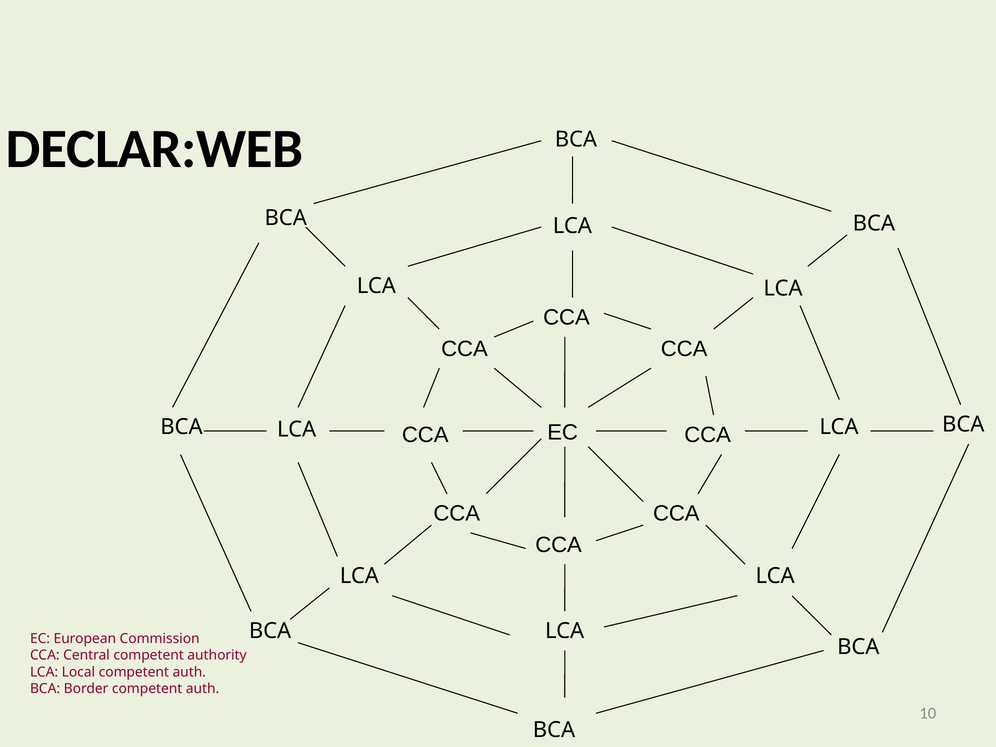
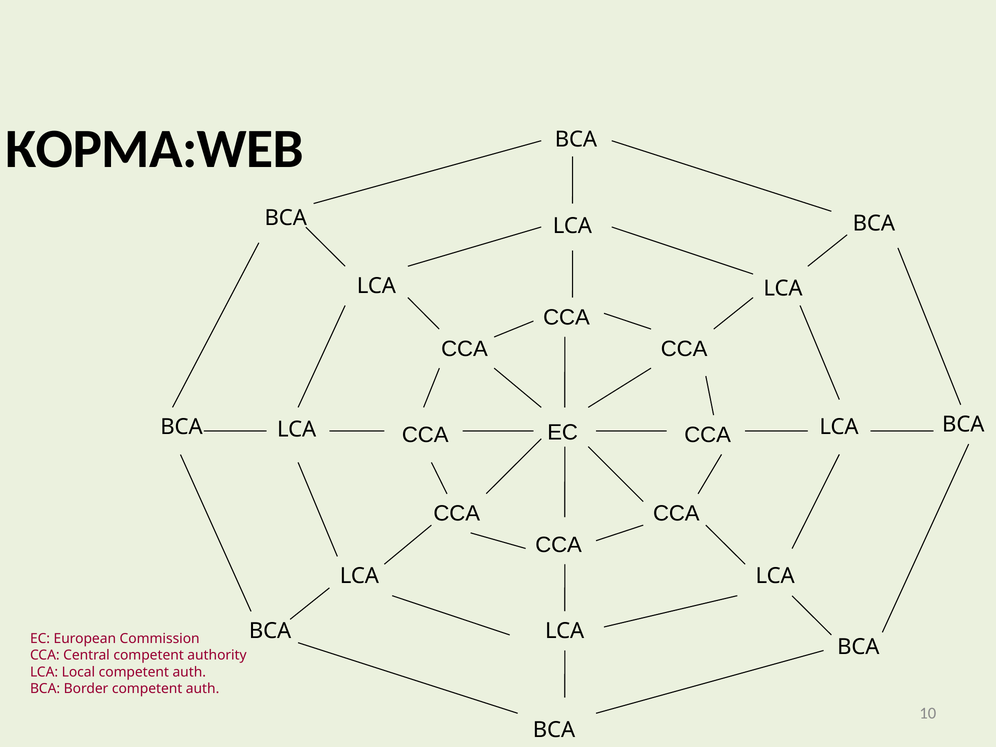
DECLAR:WEB: DECLAR:WEB -> КОРМА:WEB
